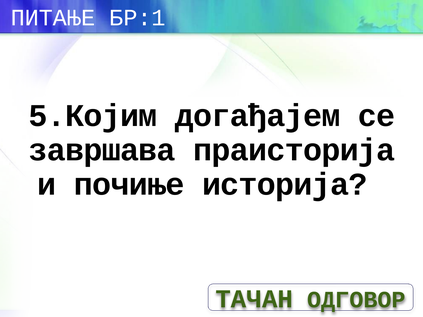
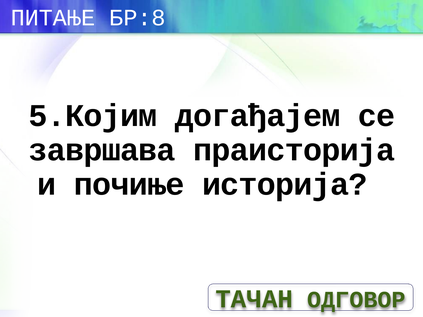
БР:1: БР:1 -> БР:8
